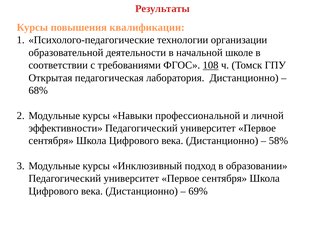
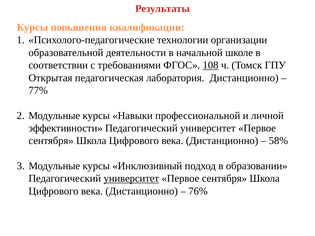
68%: 68% -> 77%
университет at (131, 179) underline: none -> present
69%: 69% -> 76%
